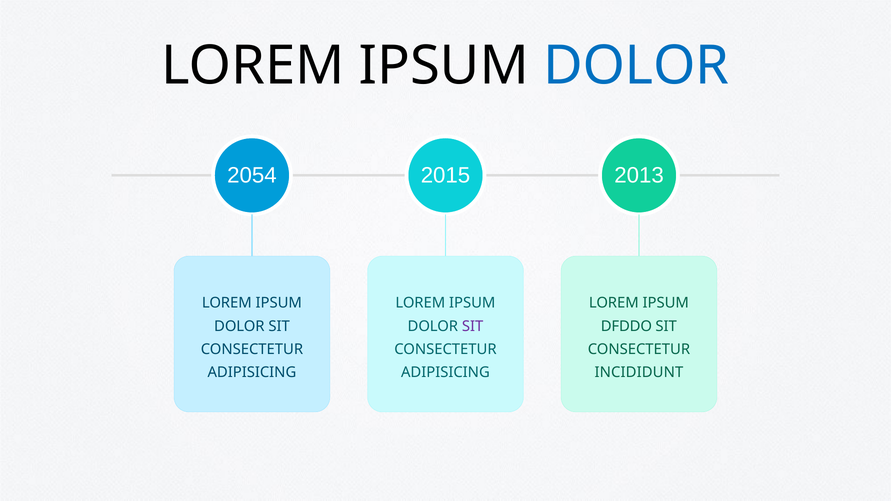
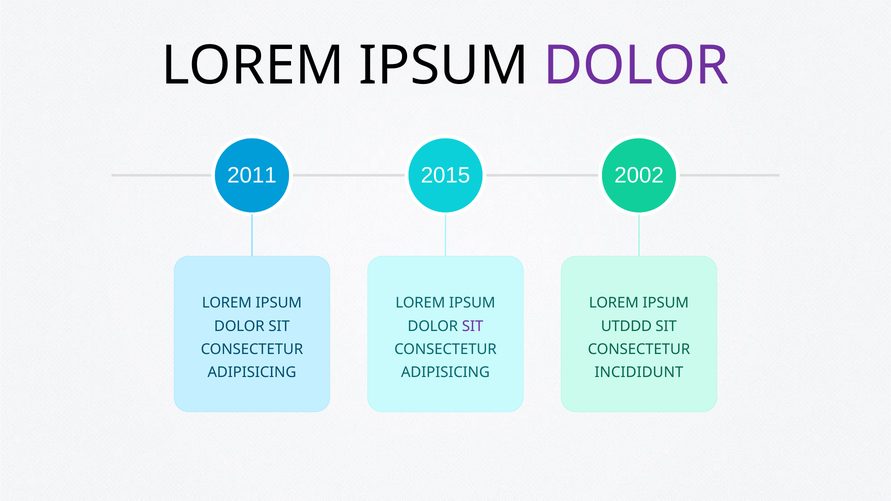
DOLOR at (636, 66) colour: blue -> purple
2054: 2054 -> 2011
2013: 2013 -> 2002
DFDDO: DFDDO -> UTDDD
